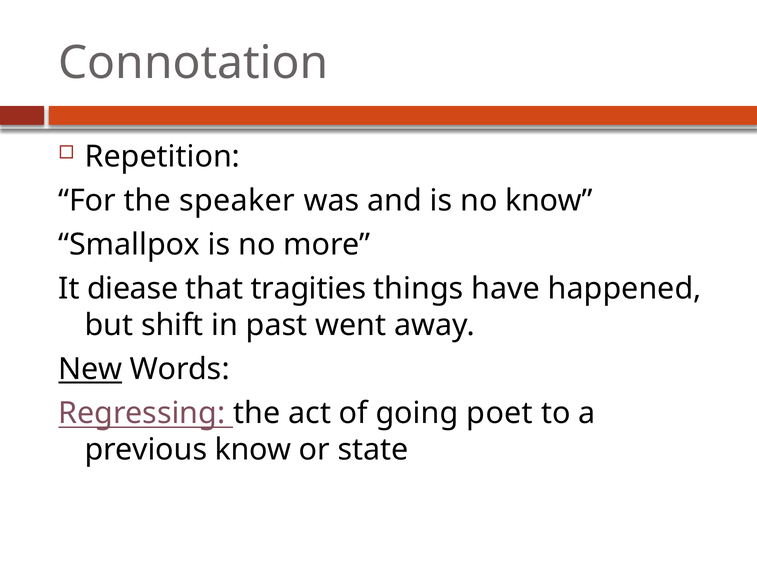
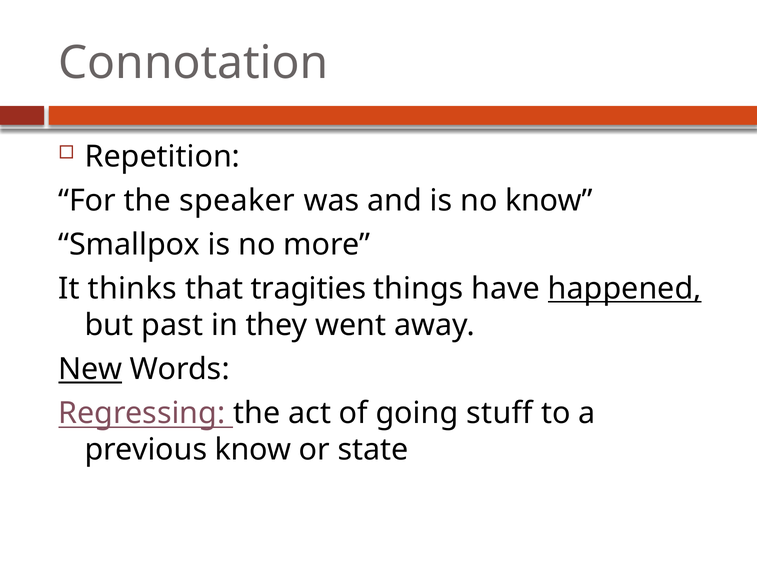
diease: diease -> thinks
happened underline: none -> present
shift: shift -> past
past: past -> they
poet: poet -> stuff
